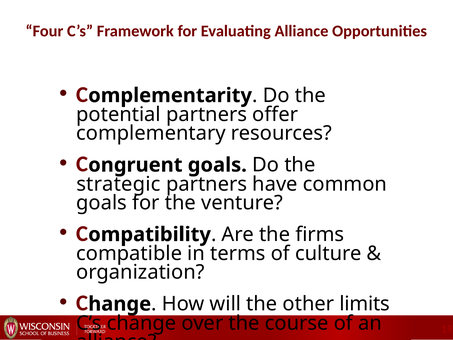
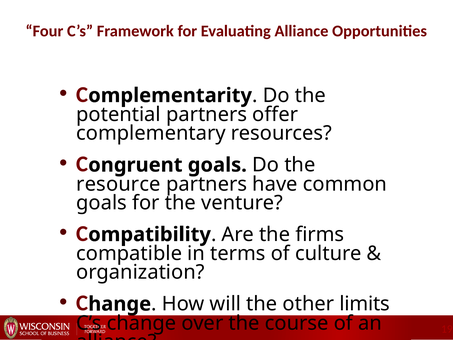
strategic: strategic -> resource
